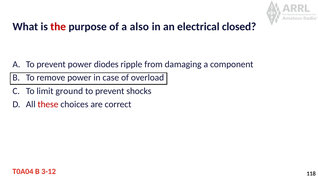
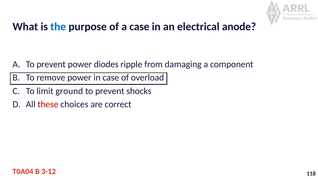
the colour: red -> blue
a also: also -> case
closed: closed -> anode
